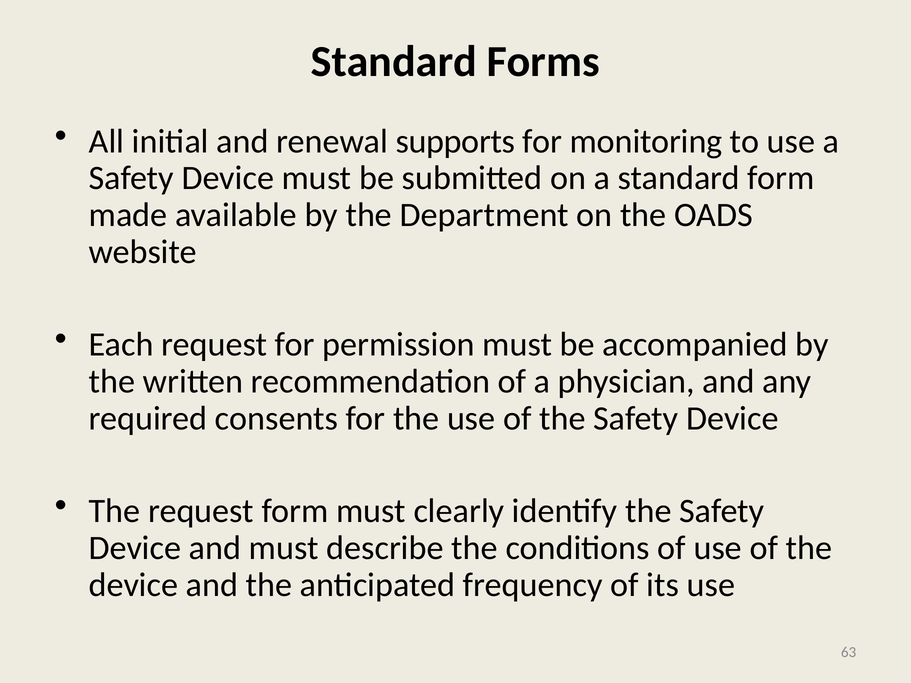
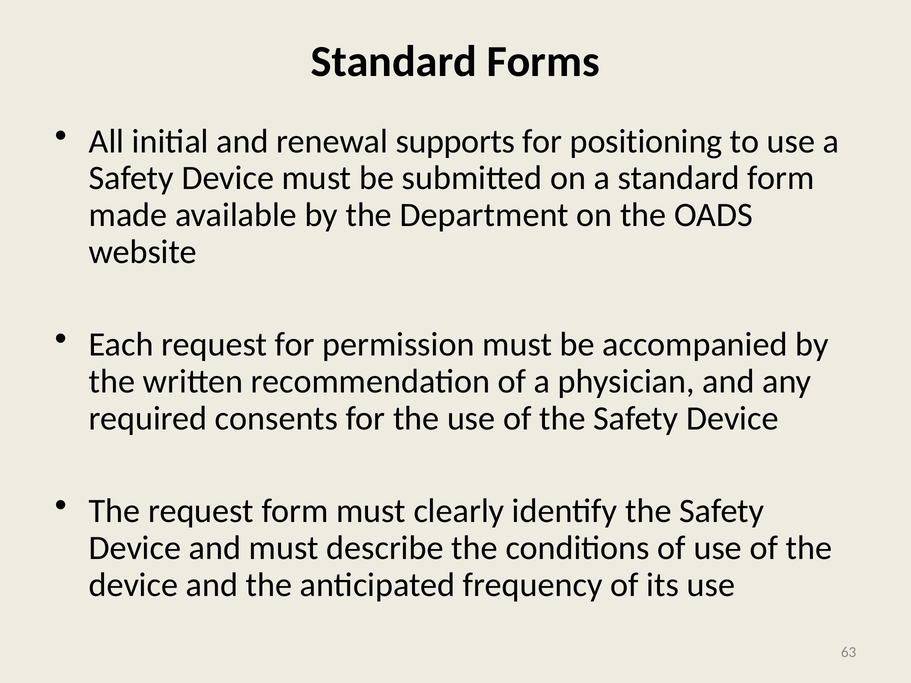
monitoring: monitoring -> positioning
